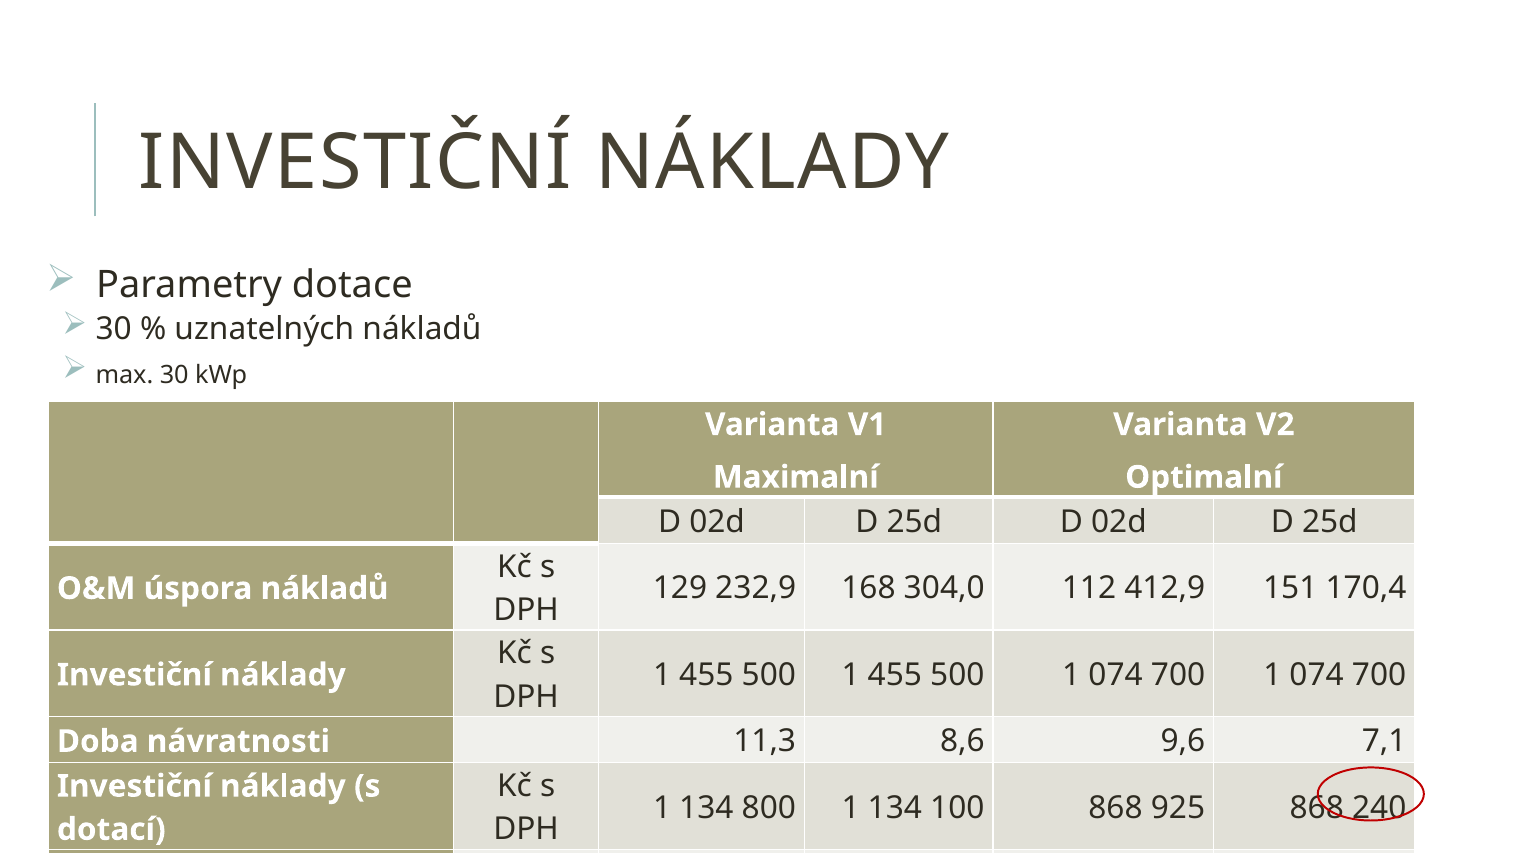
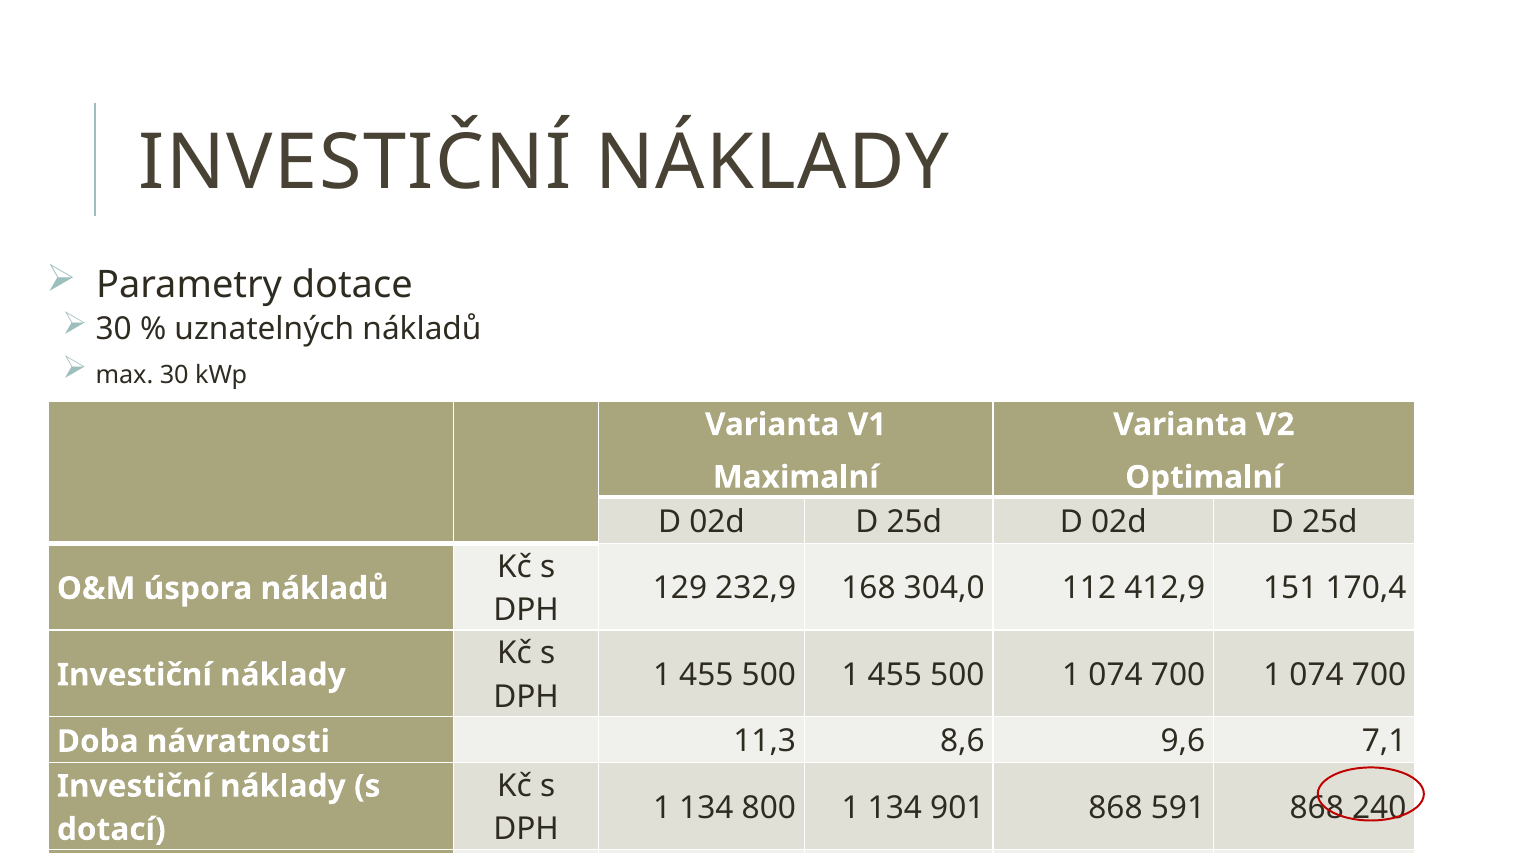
100: 100 -> 901
925: 925 -> 591
